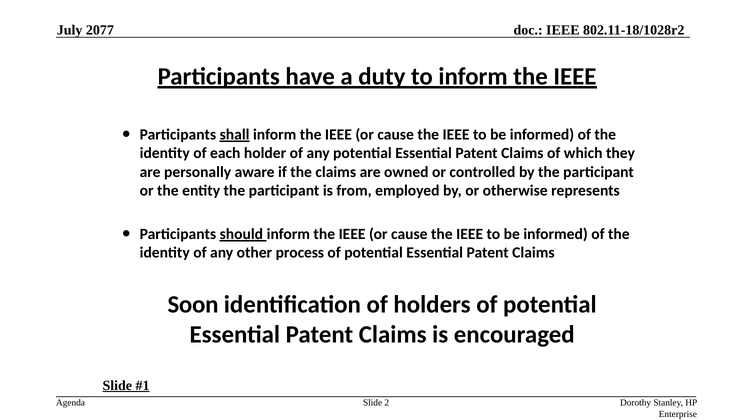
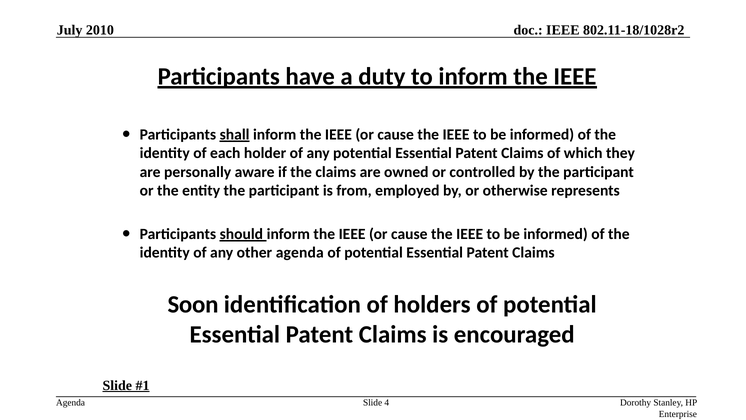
2077: 2077 -> 2010
other process: process -> agenda
2: 2 -> 4
